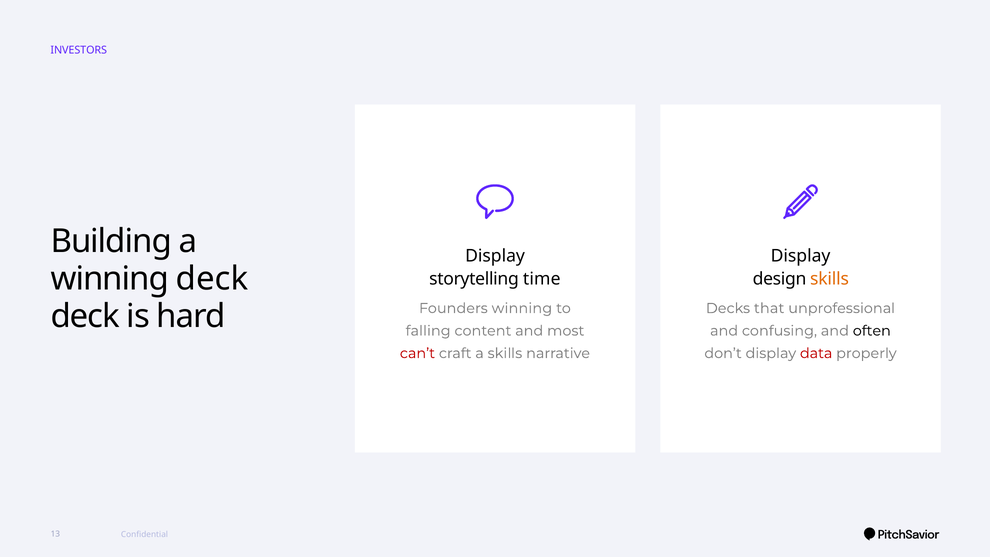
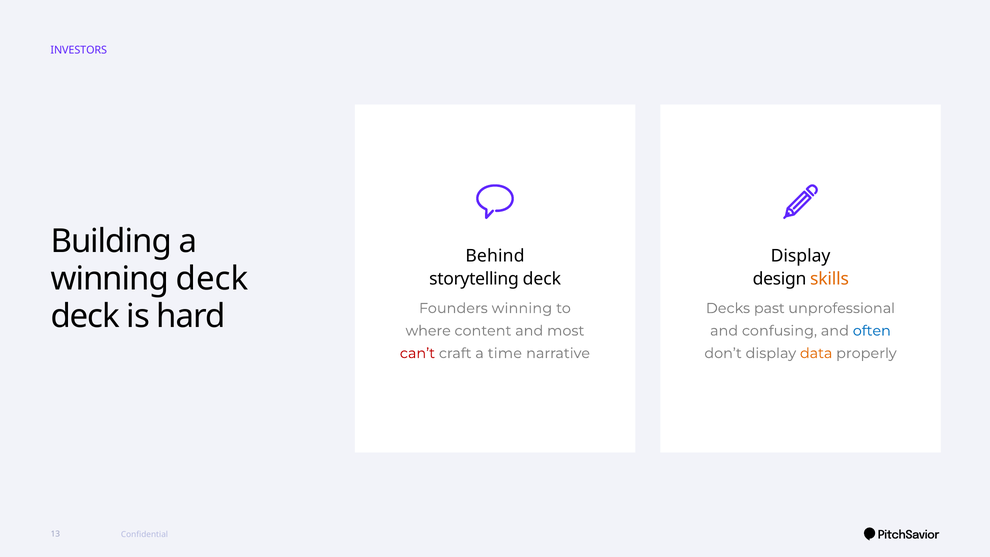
Display at (495, 256): Display -> Behind
storytelling time: time -> deck
that: that -> past
falling: falling -> where
often colour: black -> blue
a skills: skills -> time
data colour: red -> orange
